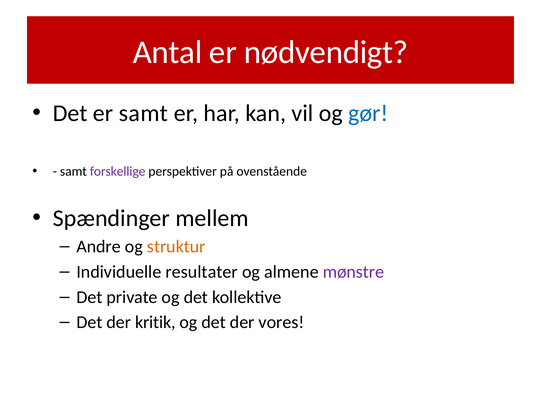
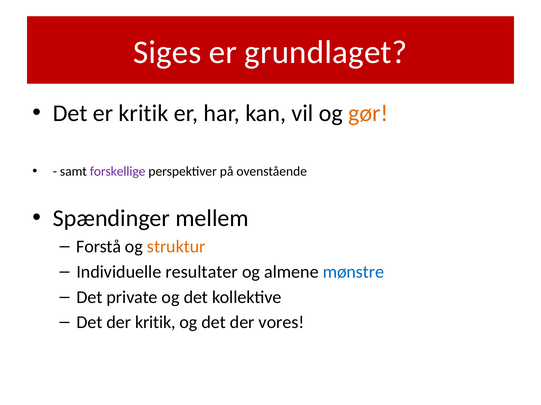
Antal: Antal -> Siges
nødvendigt: nødvendigt -> grundlaget
er samt: samt -> kritik
gør colour: blue -> orange
Andre: Andre -> Forstå
mønstre colour: purple -> blue
